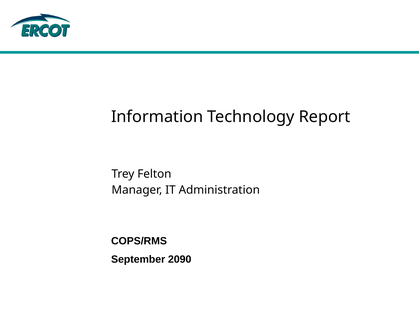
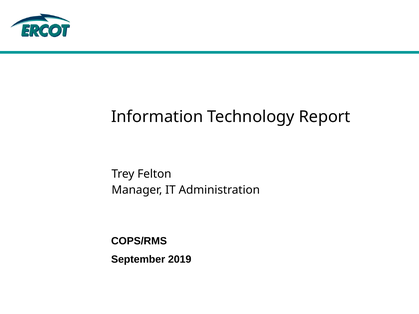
2090: 2090 -> 2019
